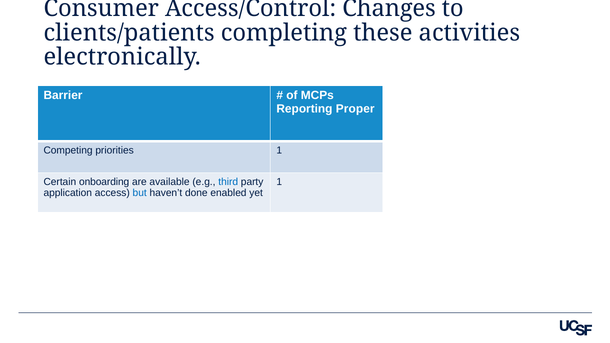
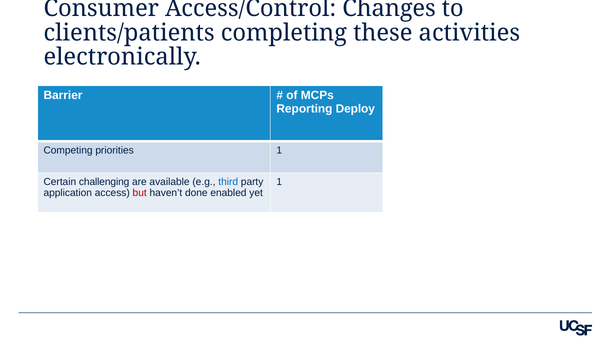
Proper: Proper -> Deploy
onboarding: onboarding -> challenging
but colour: blue -> red
